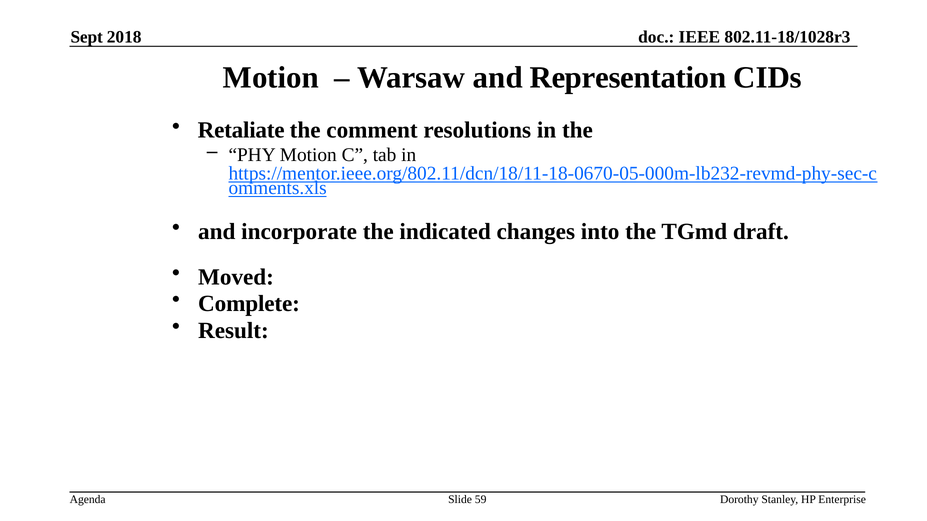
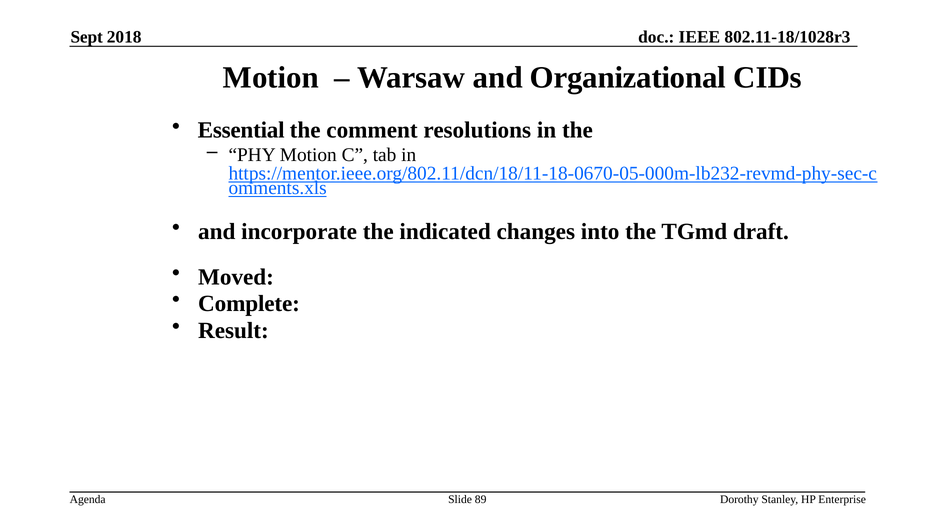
Representation: Representation -> Organizational
Retaliate: Retaliate -> Essential
59: 59 -> 89
